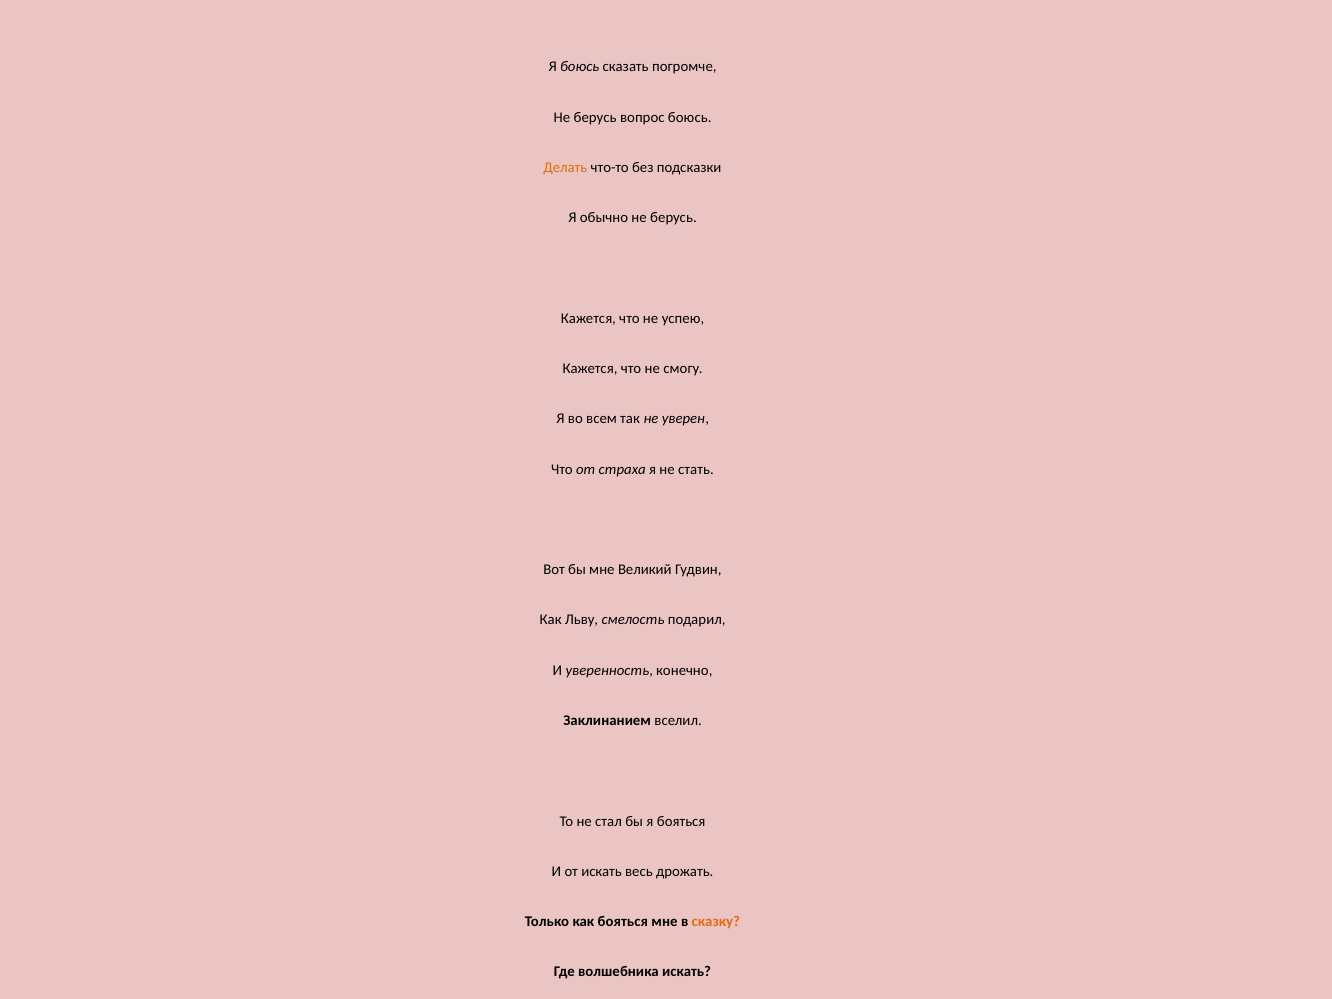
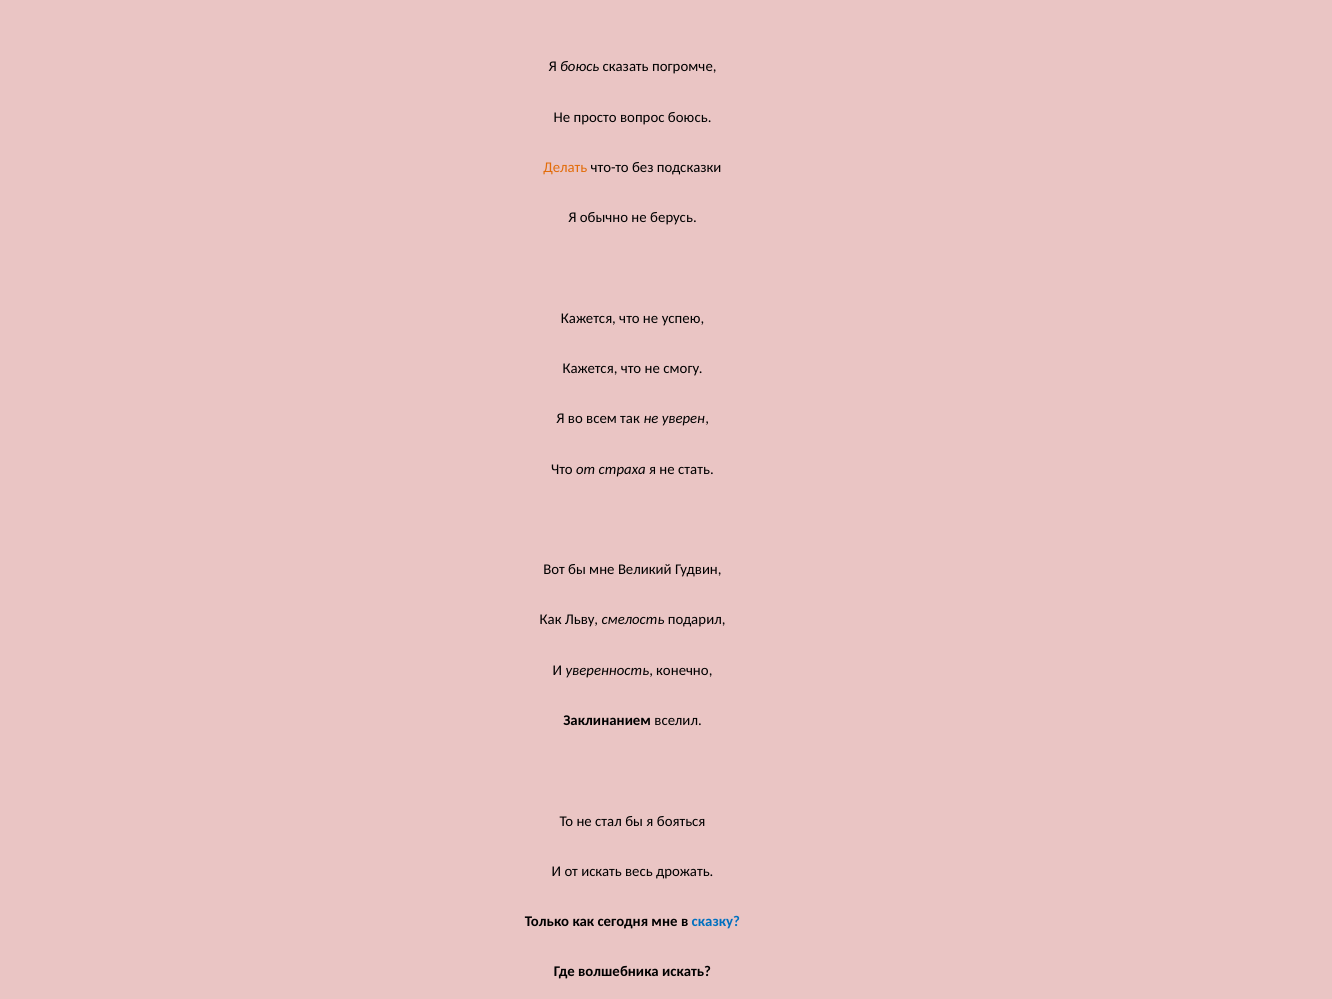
берусь at (595, 117): берусь -> просто
как бояться: бояться -> сегодня
сказку colour: orange -> blue
